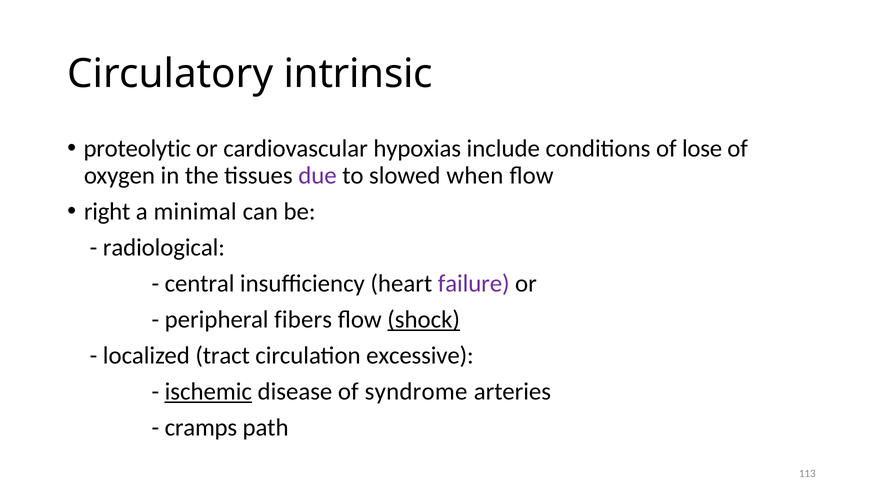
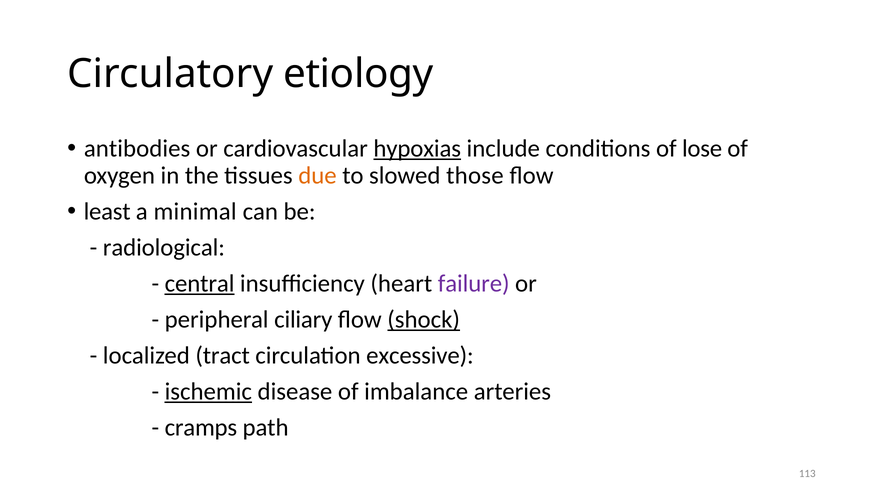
intrinsic: intrinsic -> etiology
proteolytic: proteolytic -> antibodies
hypoxias underline: none -> present
due colour: purple -> orange
when: when -> those
right: right -> least
central underline: none -> present
fibers: fibers -> ciliary
syndrome: syndrome -> imbalance
